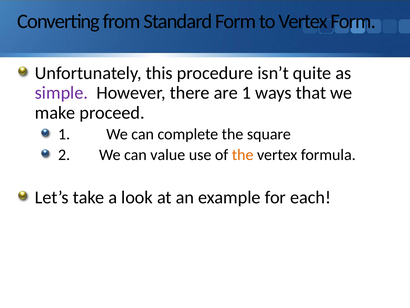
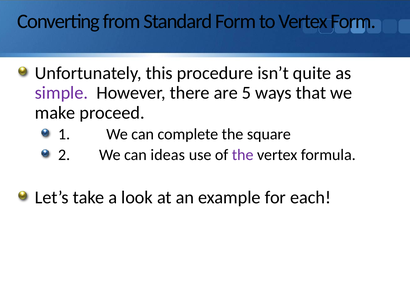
are 1: 1 -> 5
value: value -> ideas
the at (243, 155) colour: orange -> purple
